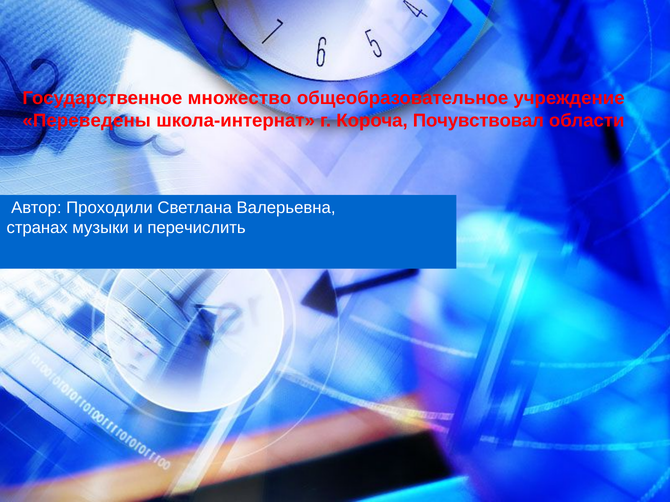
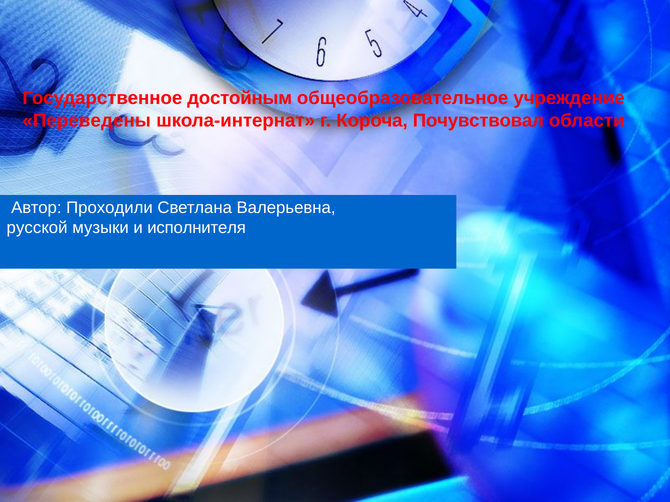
множество: множество -> достойным
странах: странах -> русской
перечислить: перечислить -> исполнителя
